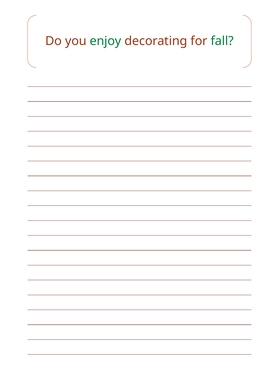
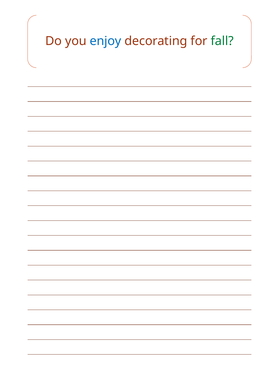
enjoy colour: green -> blue
